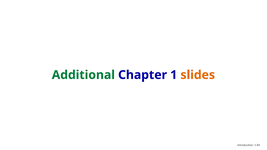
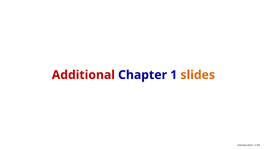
Additional colour: green -> red
